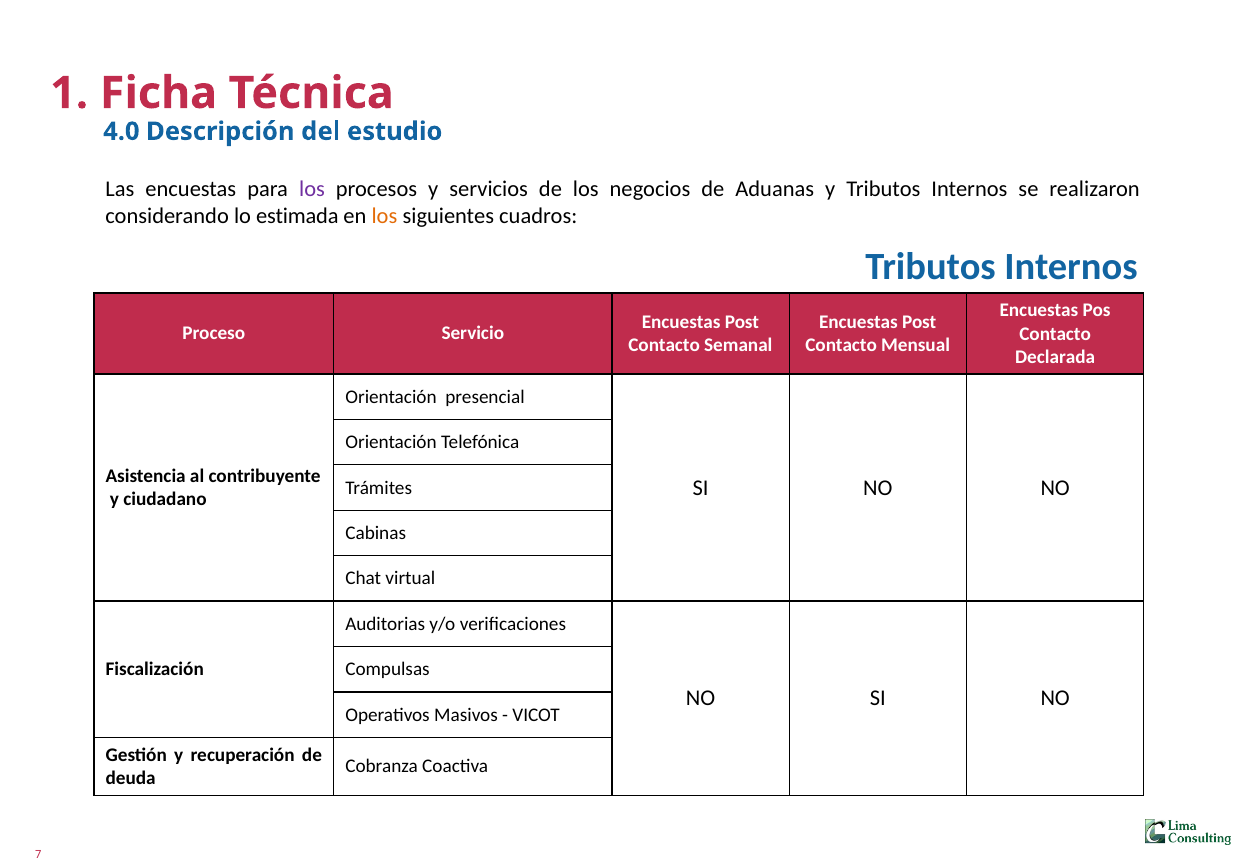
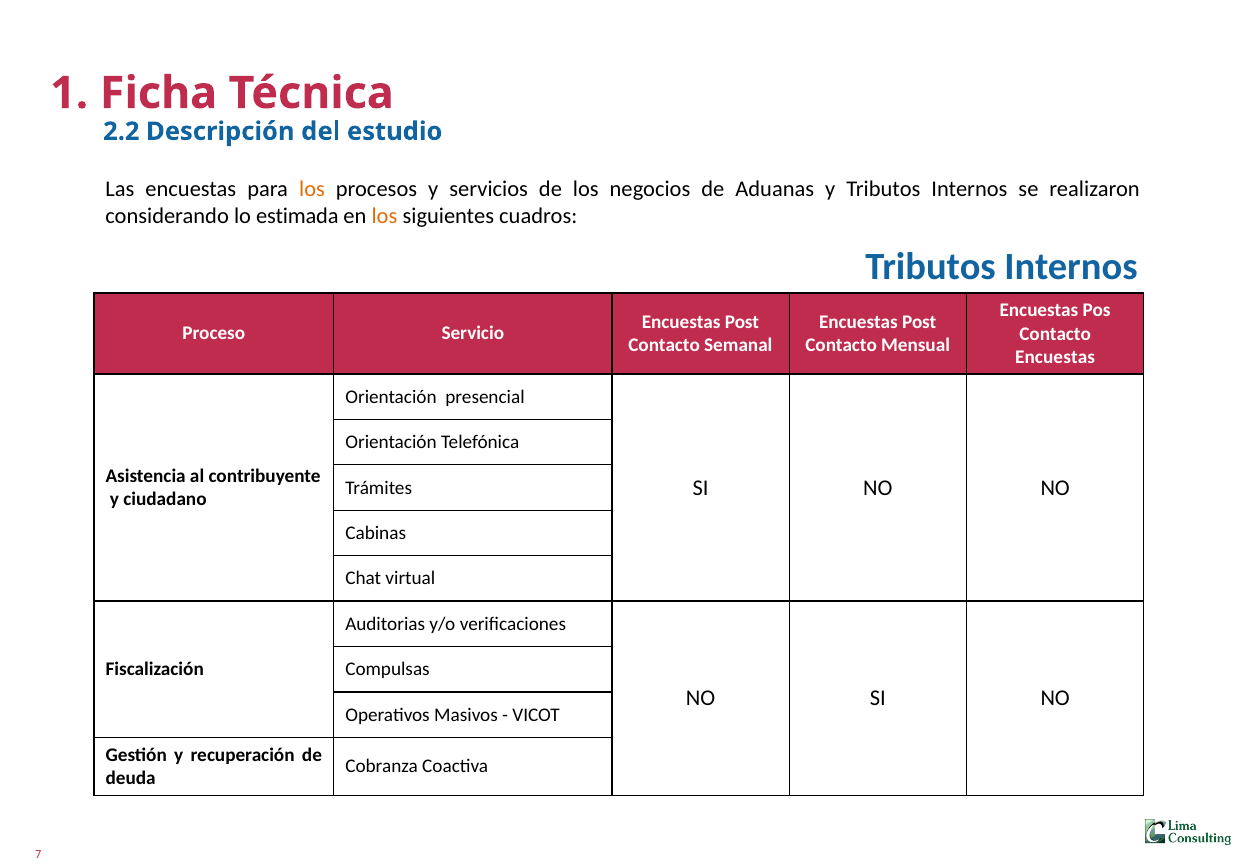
4.0: 4.0 -> 2.2
los at (312, 189) colour: purple -> orange
Declarada at (1055, 358): Declarada -> Encuestas
